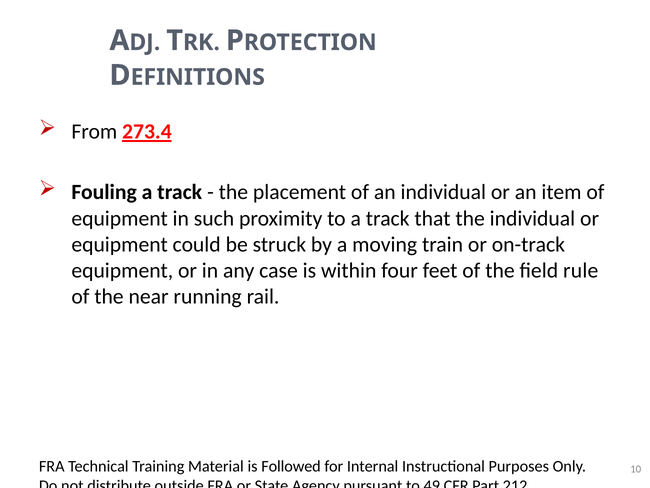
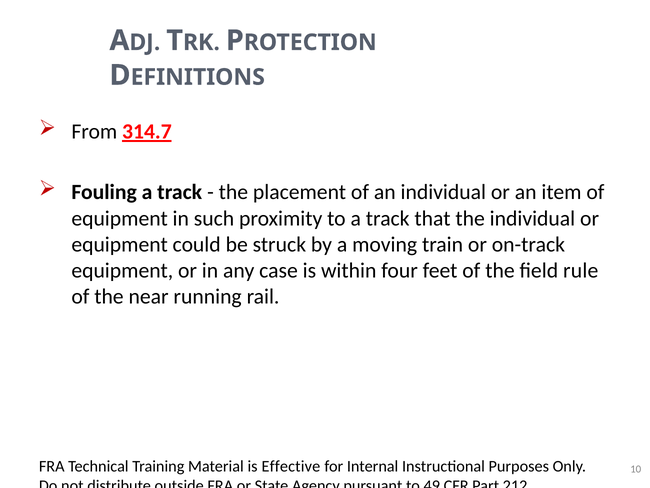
273.4: 273.4 -> 314.7
Followed: Followed -> Effective
